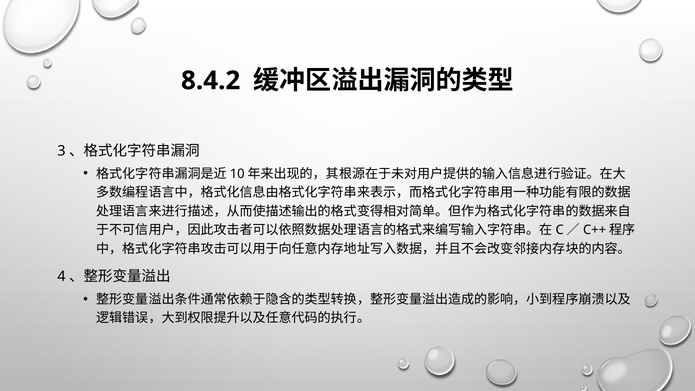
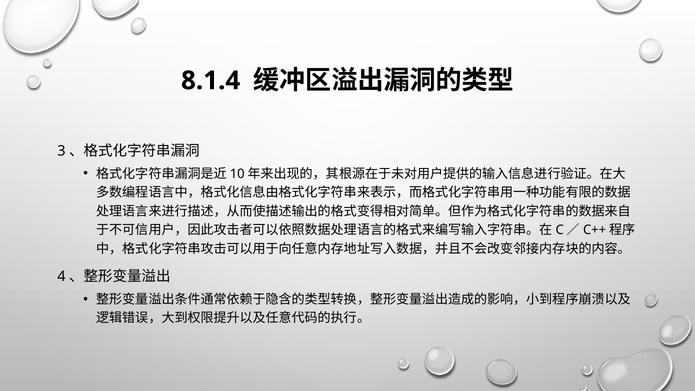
8.4.2: 8.4.2 -> 8.1.4
